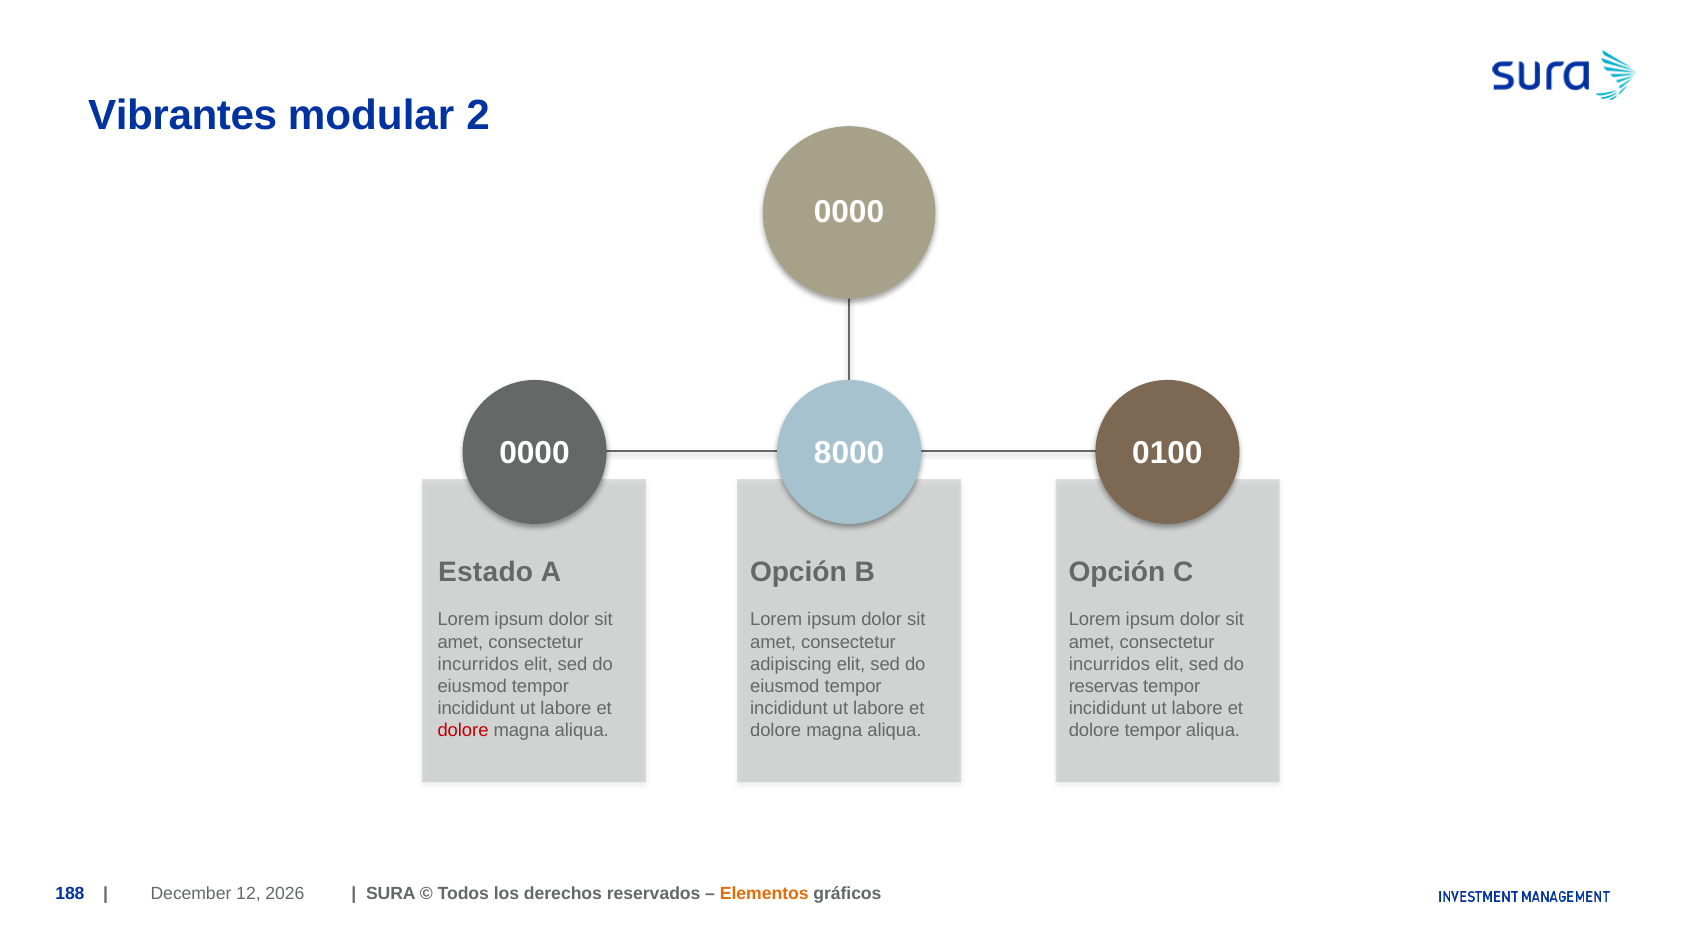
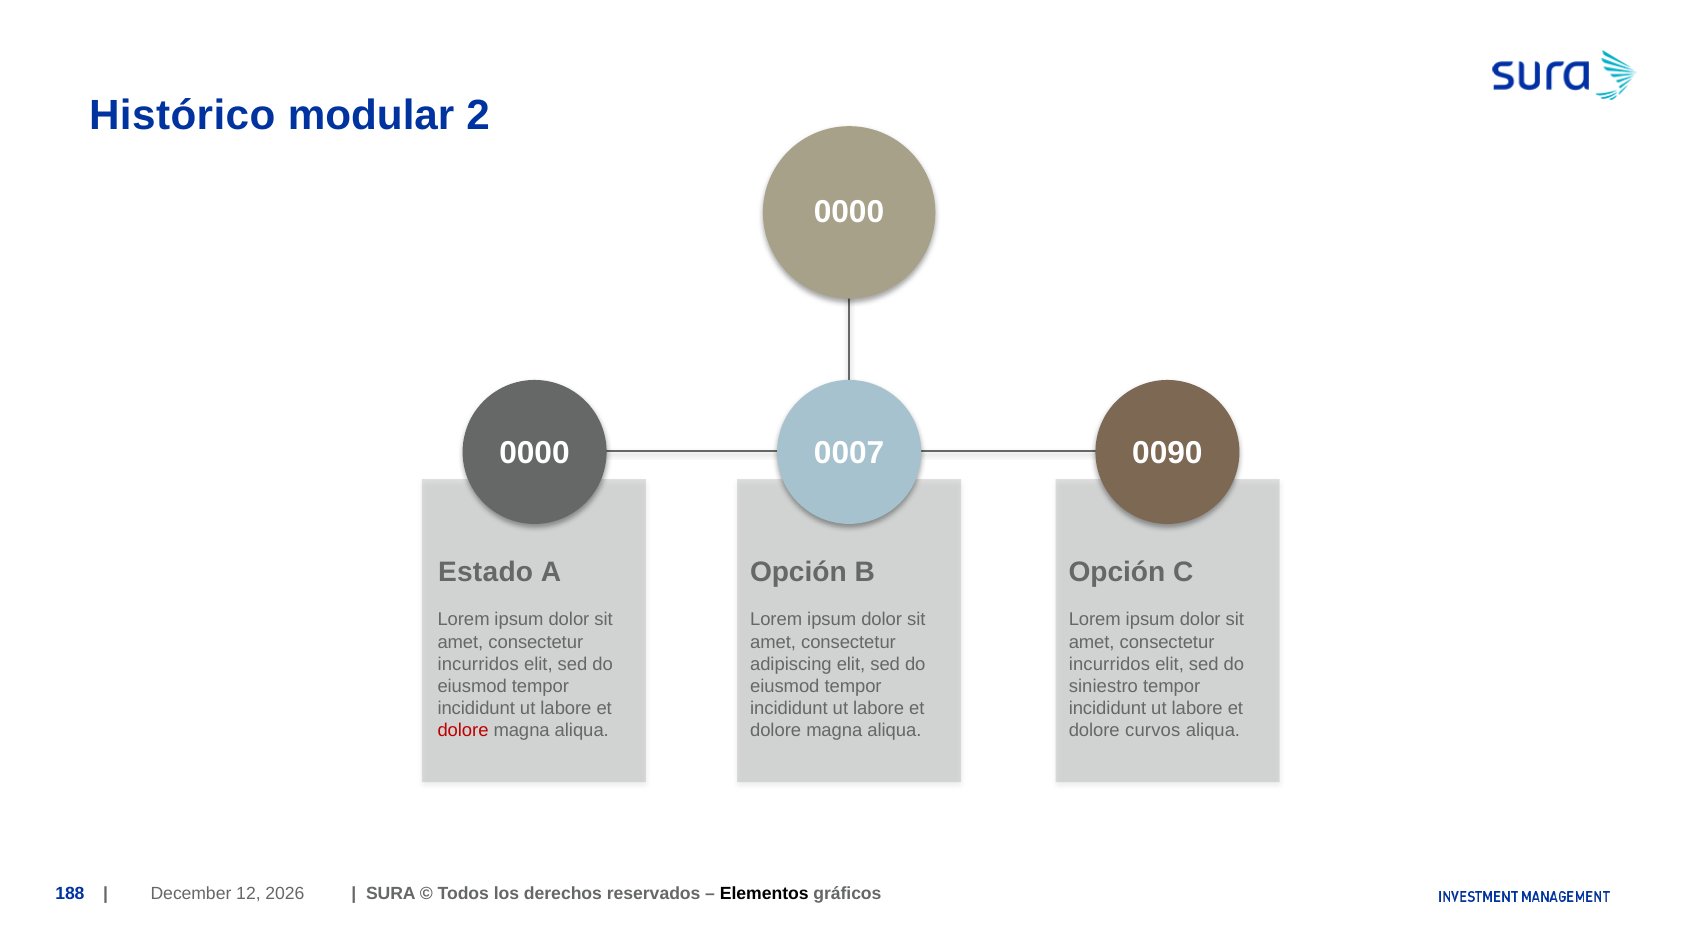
Vibrantes: Vibrantes -> Histórico
8000: 8000 -> 0007
0100: 0100 -> 0090
reservas: reservas -> siniestro
dolore tempor: tempor -> curvos
Elementos colour: orange -> black
